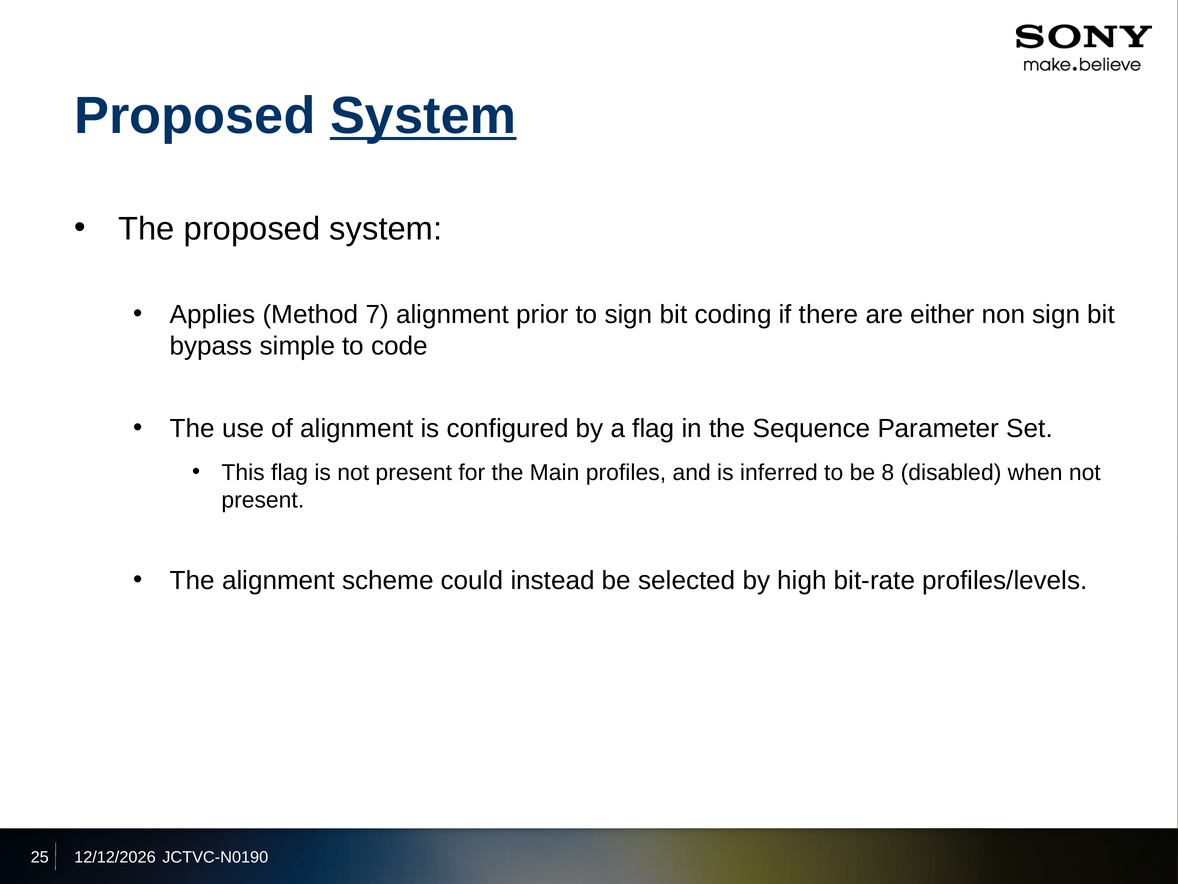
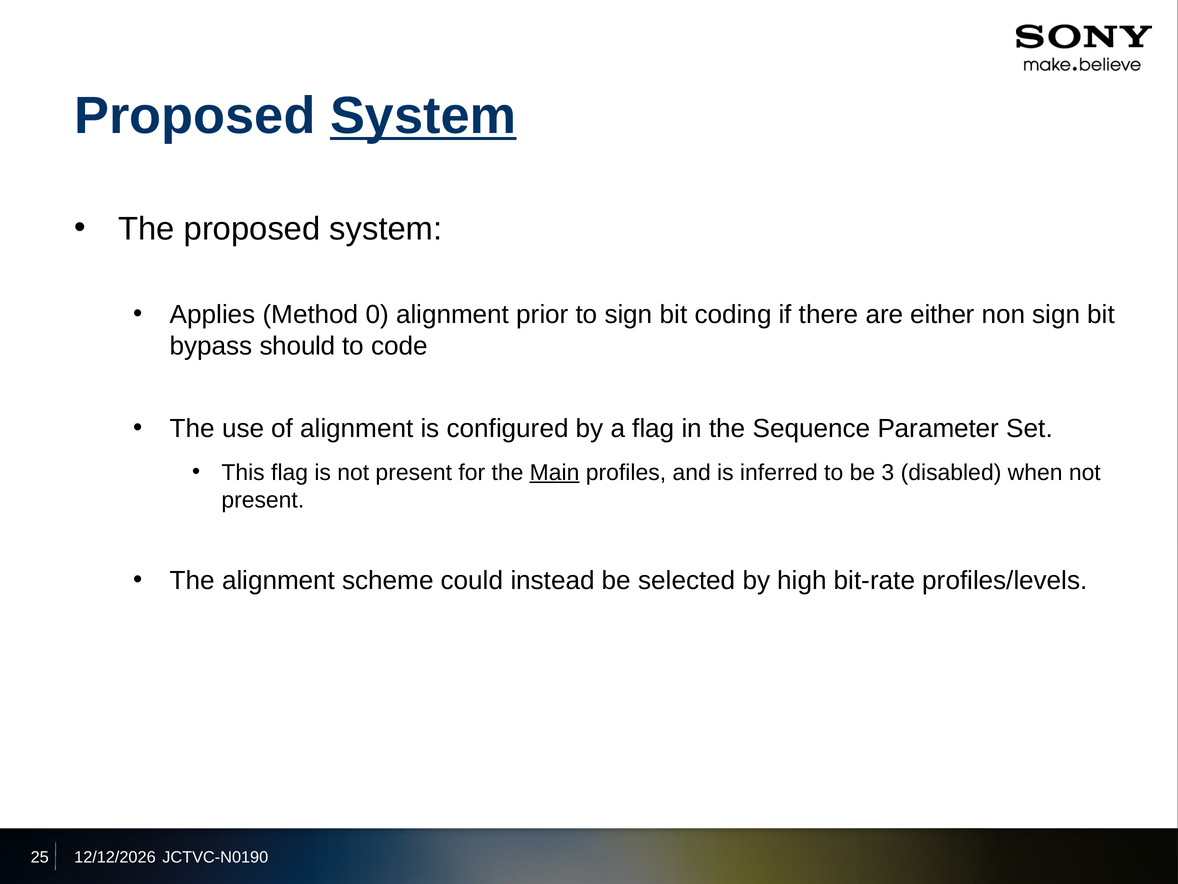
7: 7 -> 0
simple: simple -> should
Main underline: none -> present
8: 8 -> 3
